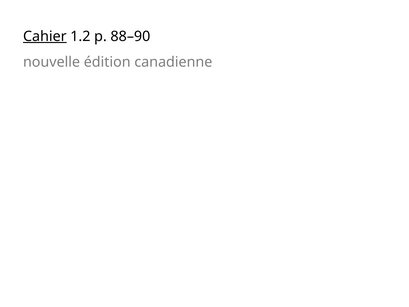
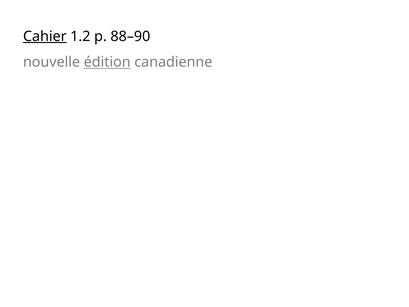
édition underline: none -> present
